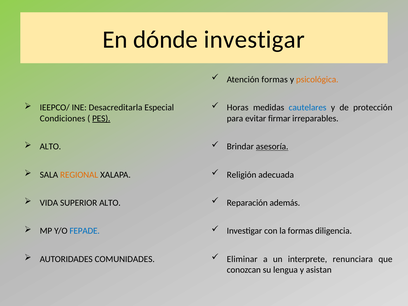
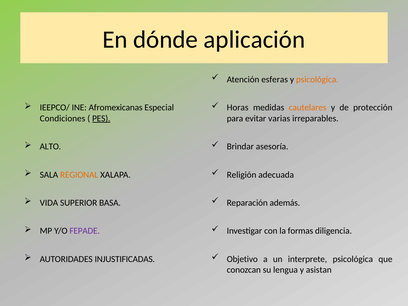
dónde investigar: investigar -> aplicación
Atención formas: formas -> esferas
Desacreditarla: Desacreditarla -> Afromexicanas
cautelares colour: blue -> orange
firmar: firmar -> varias
asesoría underline: present -> none
SUPERIOR ALTO: ALTO -> BASA
FEPADE colour: blue -> purple
COMUNIDADES: COMUNIDADES -> INJUSTIFICADAS
Eliminar: Eliminar -> Objetivo
interprete renunciara: renunciara -> psicológica
